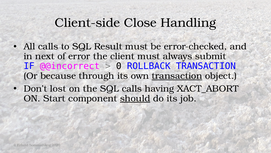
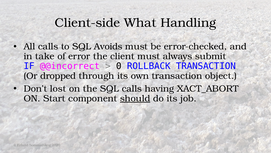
Close: Close -> What
Result: Result -> Avoids
next: next -> take
because: because -> dropped
transaction at (177, 76) underline: present -> none
